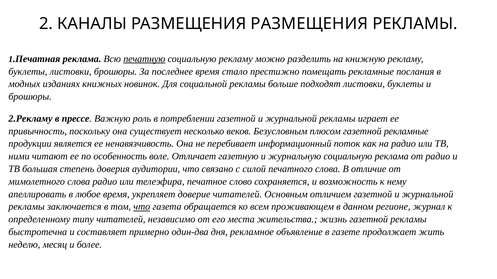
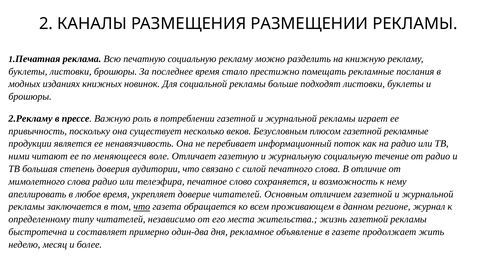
РАЗМЕЩЕНИЯ РАЗМЕЩЕНИЯ: РАЗМЕЩЕНИЯ -> РАЗМЕЩЕНИИ
печатную underline: present -> none
особенность: особенность -> меняющееся
социальную реклама: реклама -> течение
